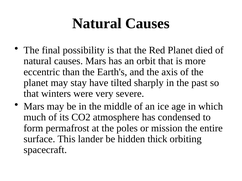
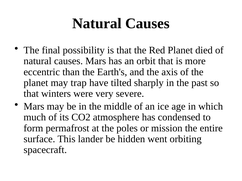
stay: stay -> trap
thick: thick -> went
